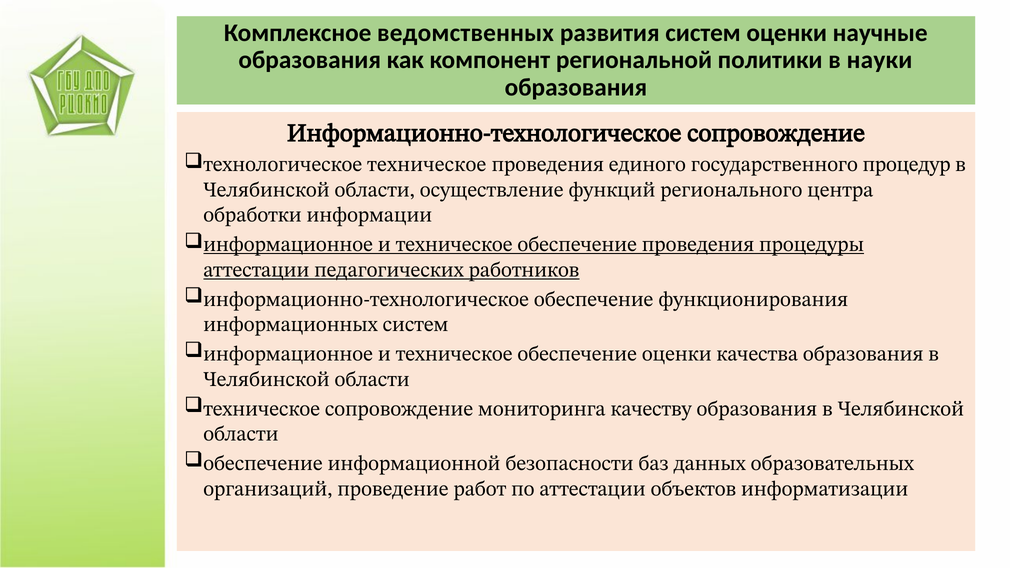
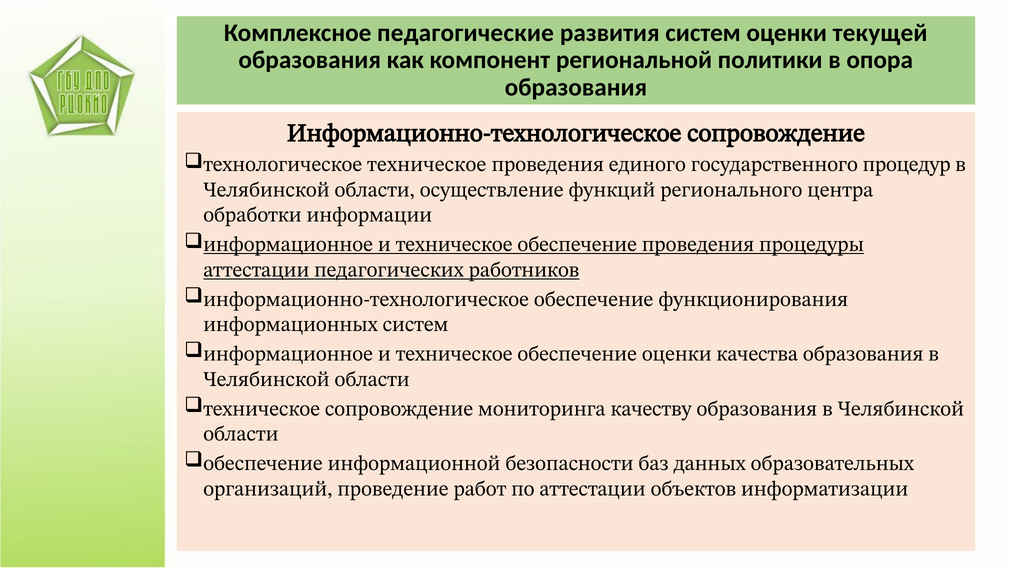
ведомственных: ведомственных -> педагогические
научные: научные -> текущей
науки: науки -> опора
